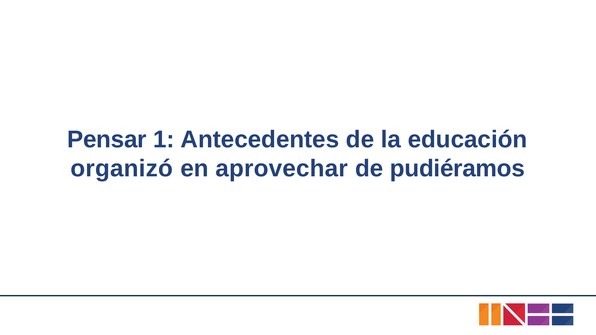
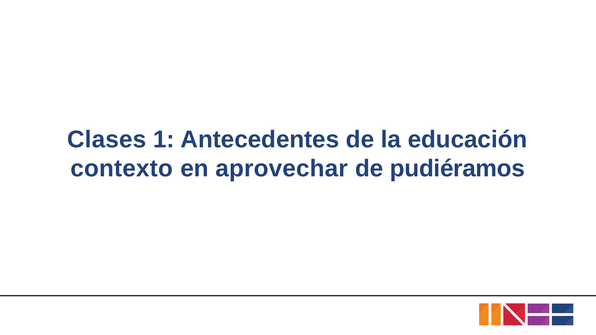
Pensar: Pensar -> Clases
organizó: organizó -> contexto
